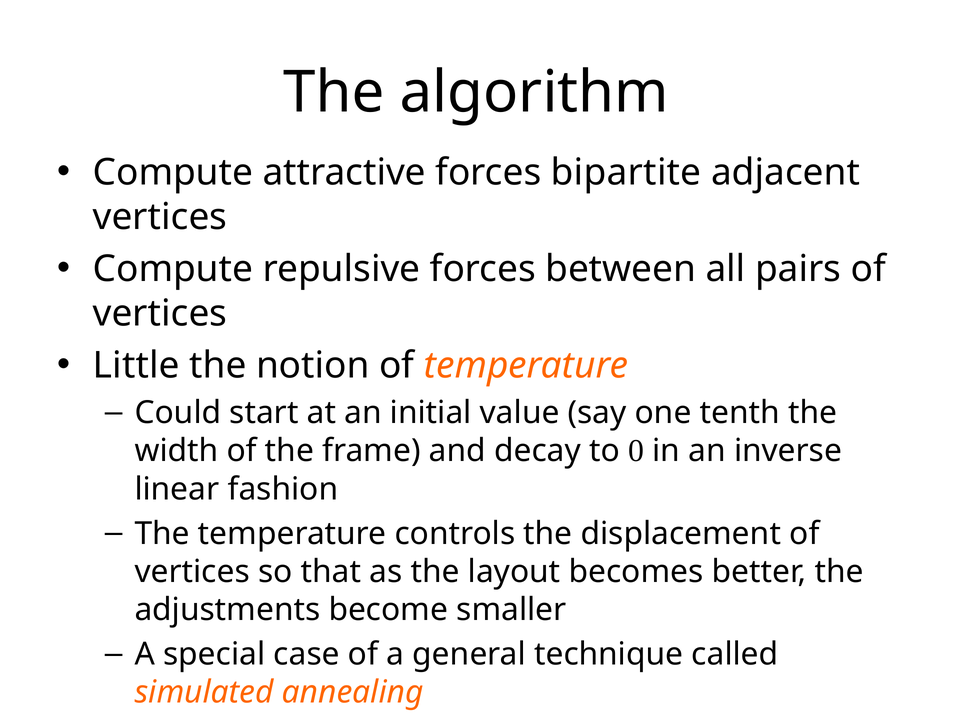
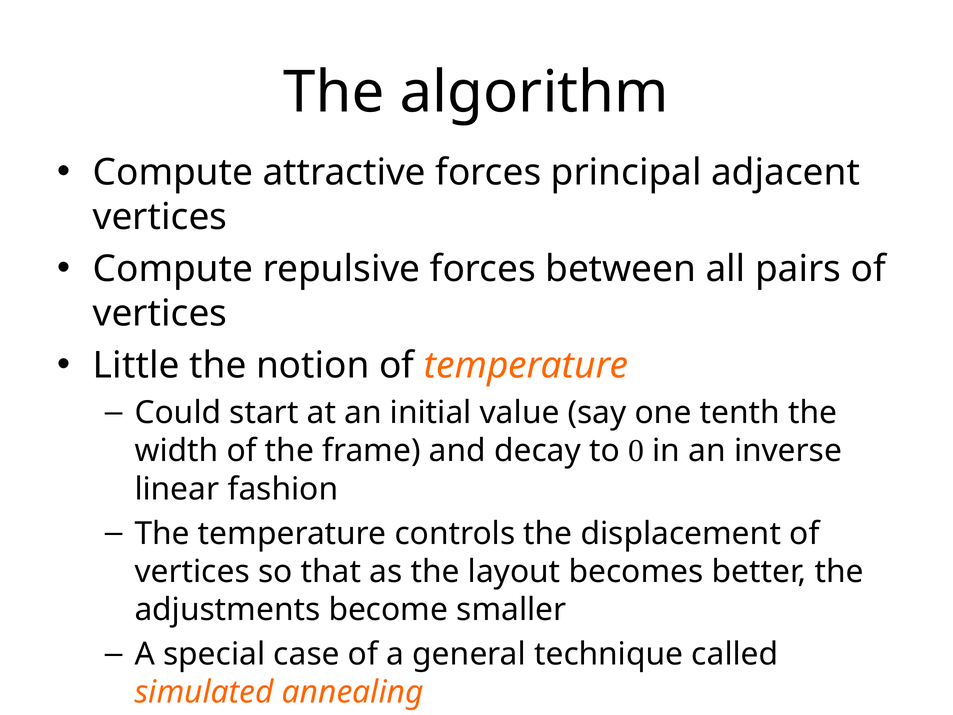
bipartite: bipartite -> principal
